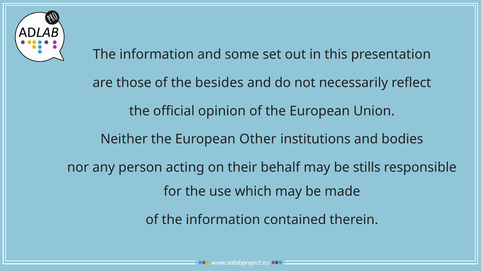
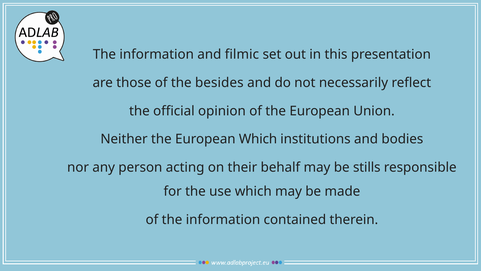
some: some -> filmic
European Other: Other -> Which
